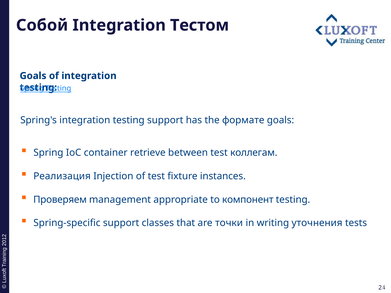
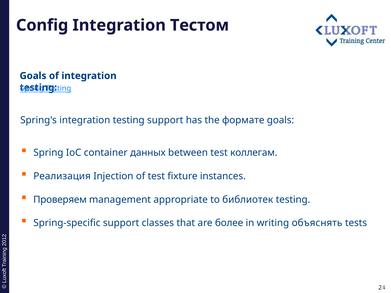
Собой: Собой -> Config
retrieve: retrieve -> данных
компонент: компонент -> библиотек
точки: точки -> более
уточнения: уточнения -> объяснять
